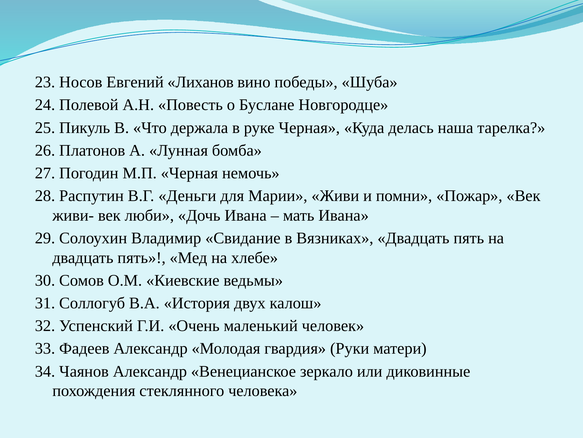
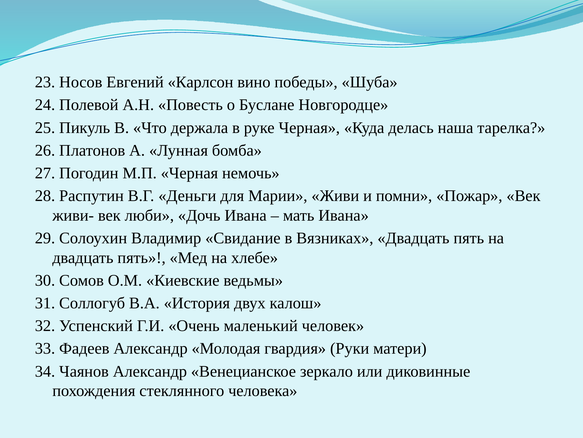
Лиханов: Лиханов -> Карлсон
